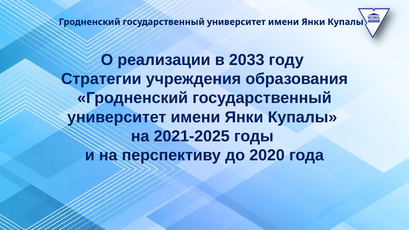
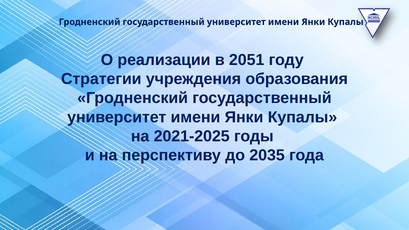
2033: 2033 -> 2051
2020: 2020 -> 2035
